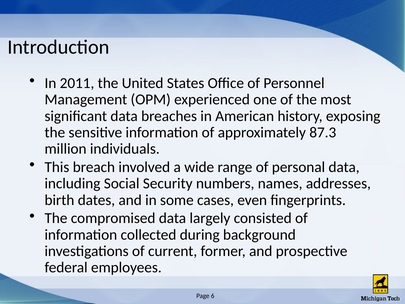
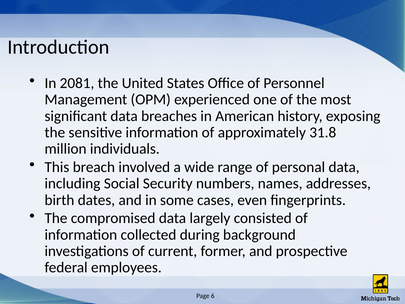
2011: 2011 -> 2081
87.3: 87.3 -> 31.8
